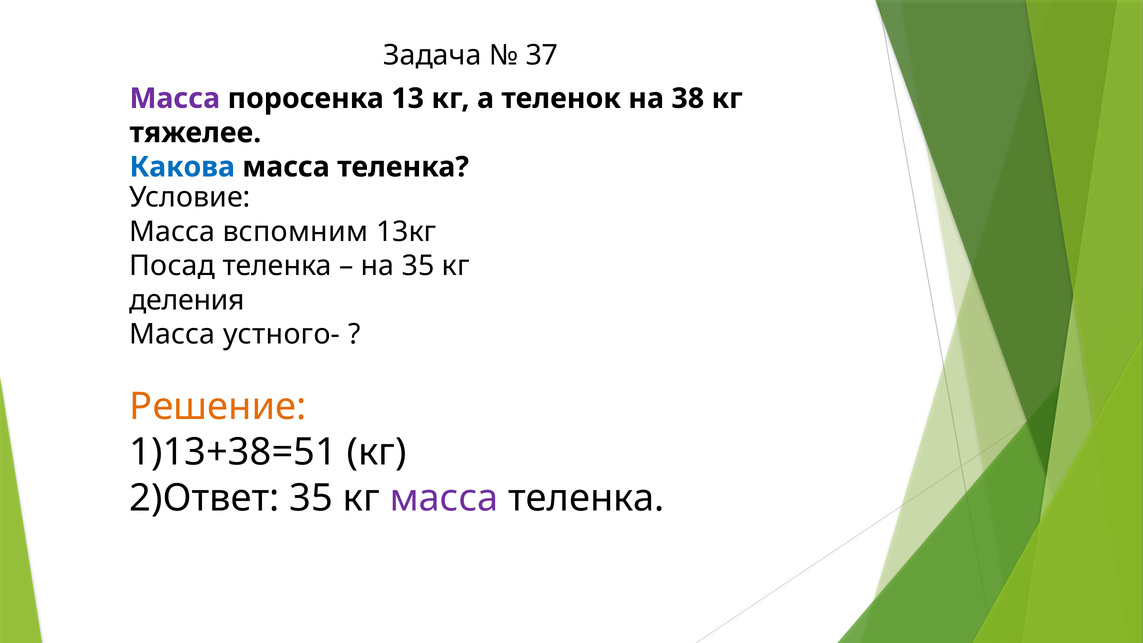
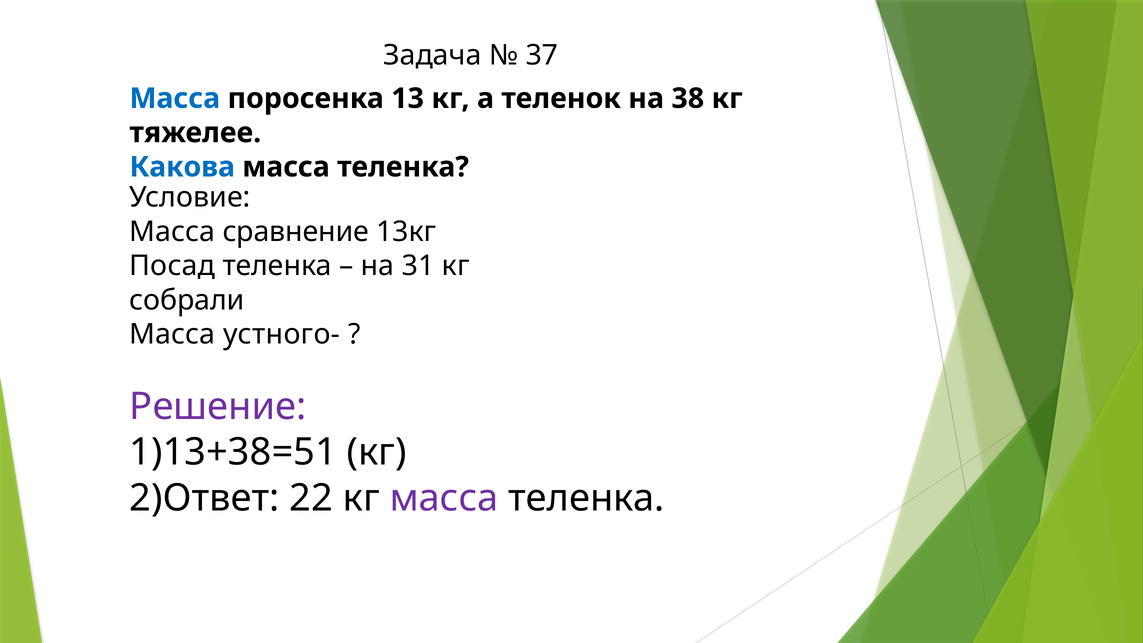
Масса at (175, 98) colour: purple -> blue
вспомним: вспомним -> сравнение
на 35: 35 -> 31
деления: деления -> собрали
Решение colour: orange -> purple
35 at (311, 498): 35 -> 22
